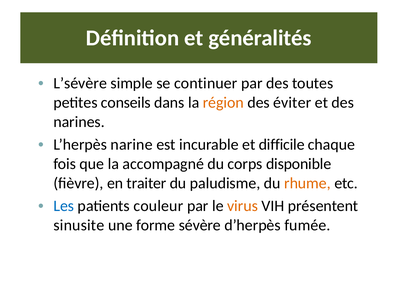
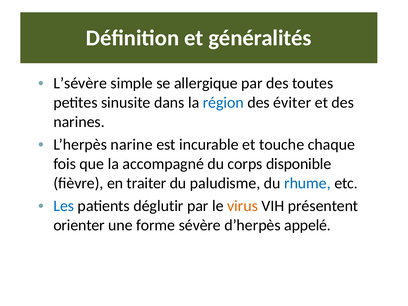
continuer: continuer -> allergique
conseils: conseils -> sinusite
région colour: orange -> blue
difficile: difficile -> touche
rhume colour: orange -> blue
couleur: couleur -> déglutir
sinusite: sinusite -> orienter
fumée: fumée -> appelé
